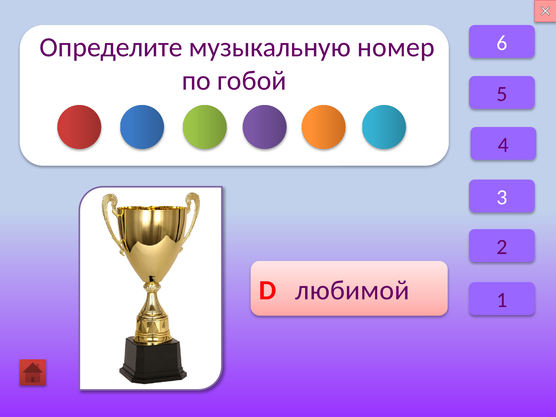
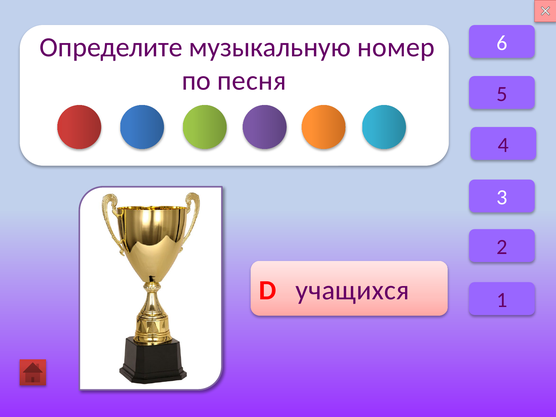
гобой: гобой -> песня
любимой: любимой -> учащихся
